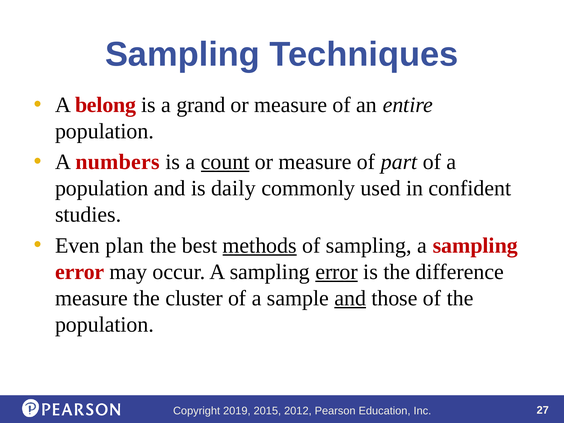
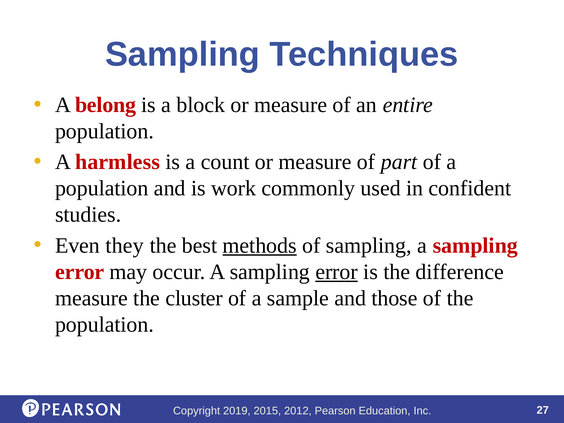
grand: grand -> block
numbers: numbers -> harmless
count underline: present -> none
daily: daily -> work
plan: plan -> they
and at (350, 298) underline: present -> none
